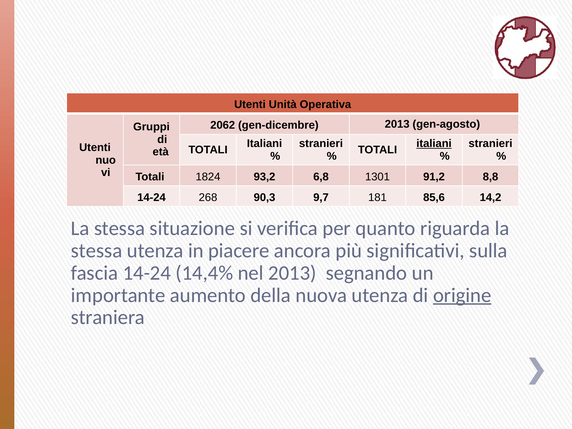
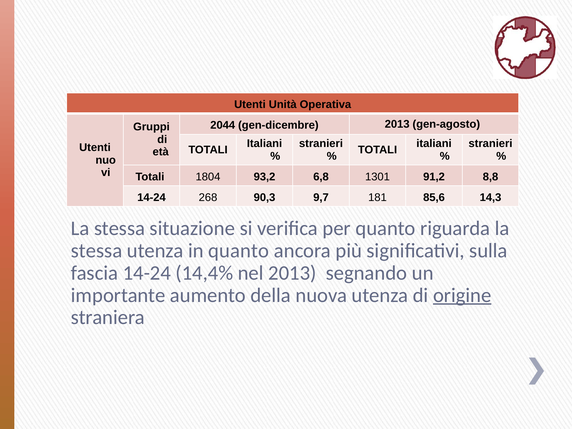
2062: 2062 -> 2044
italiani at (434, 144) underline: present -> none
1824: 1824 -> 1804
14,2: 14,2 -> 14,3
in piacere: piacere -> quanto
